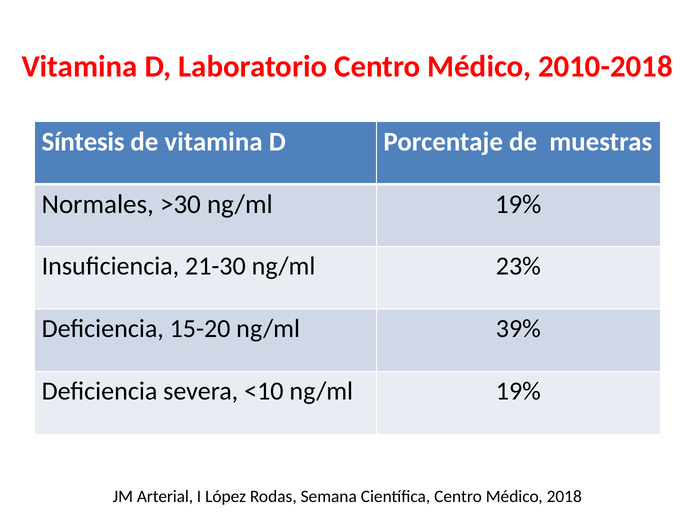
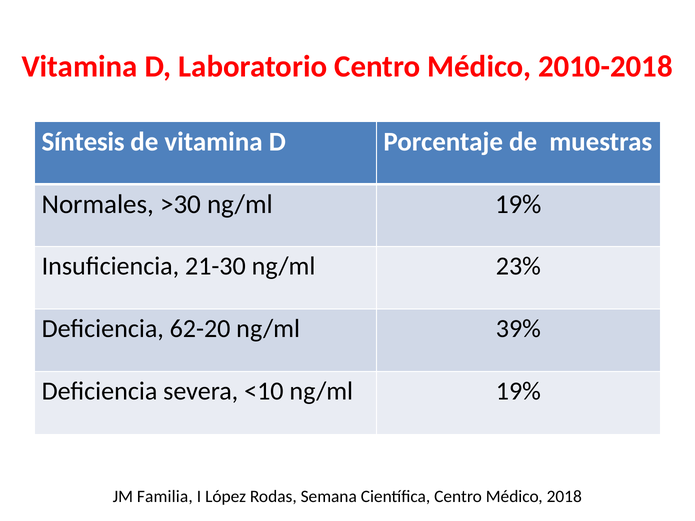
15-20: 15-20 -> 62-20
Arterial: Arterial -> Familia
